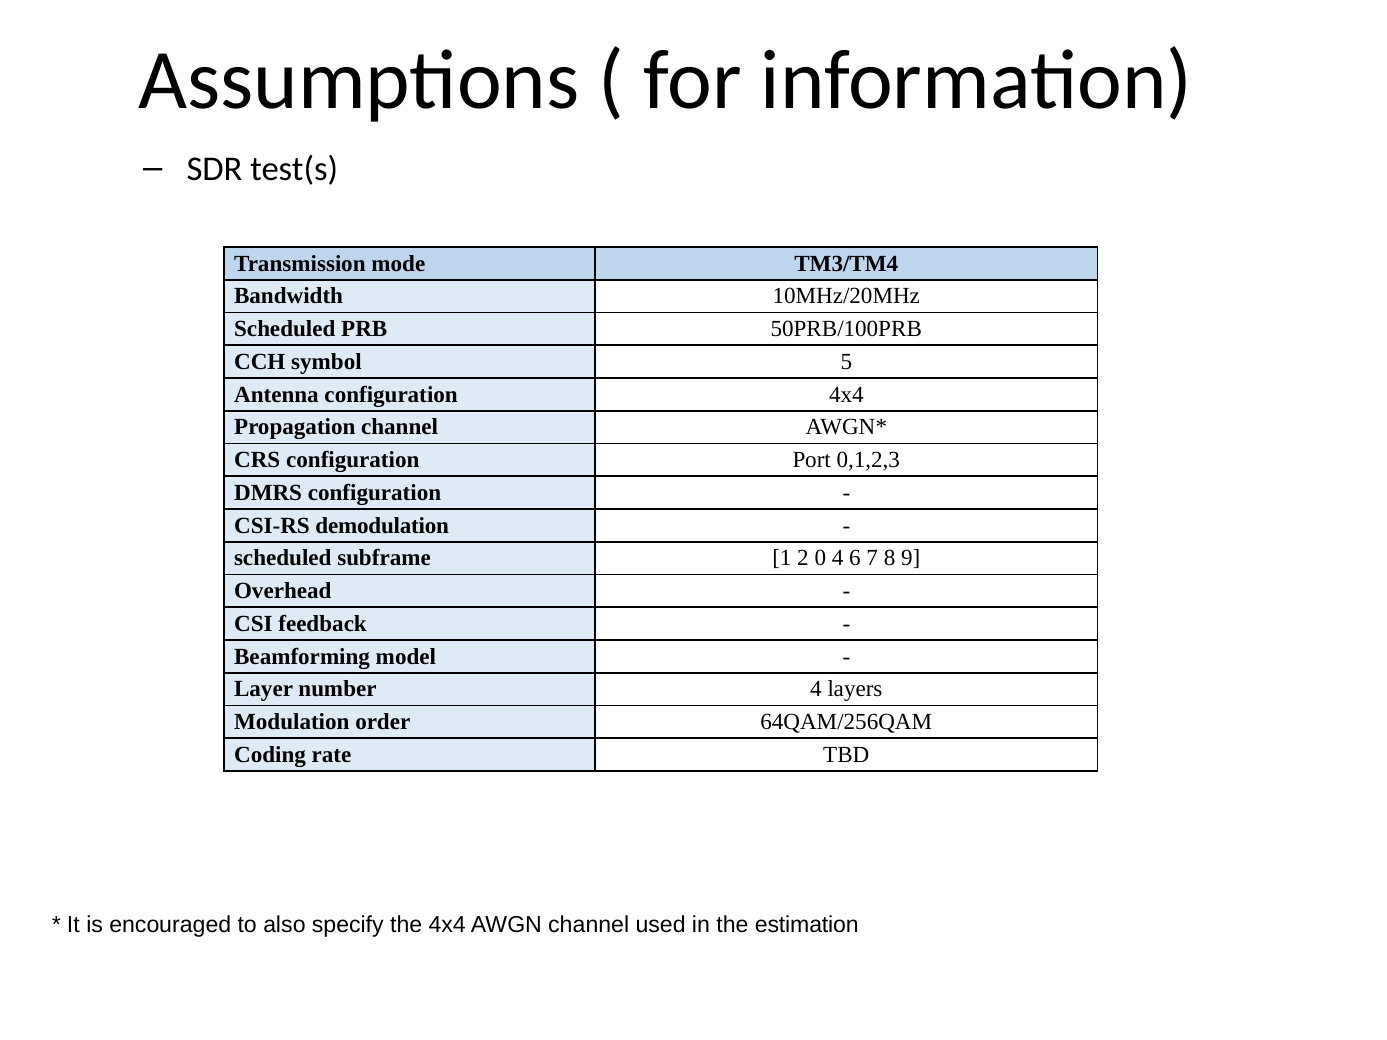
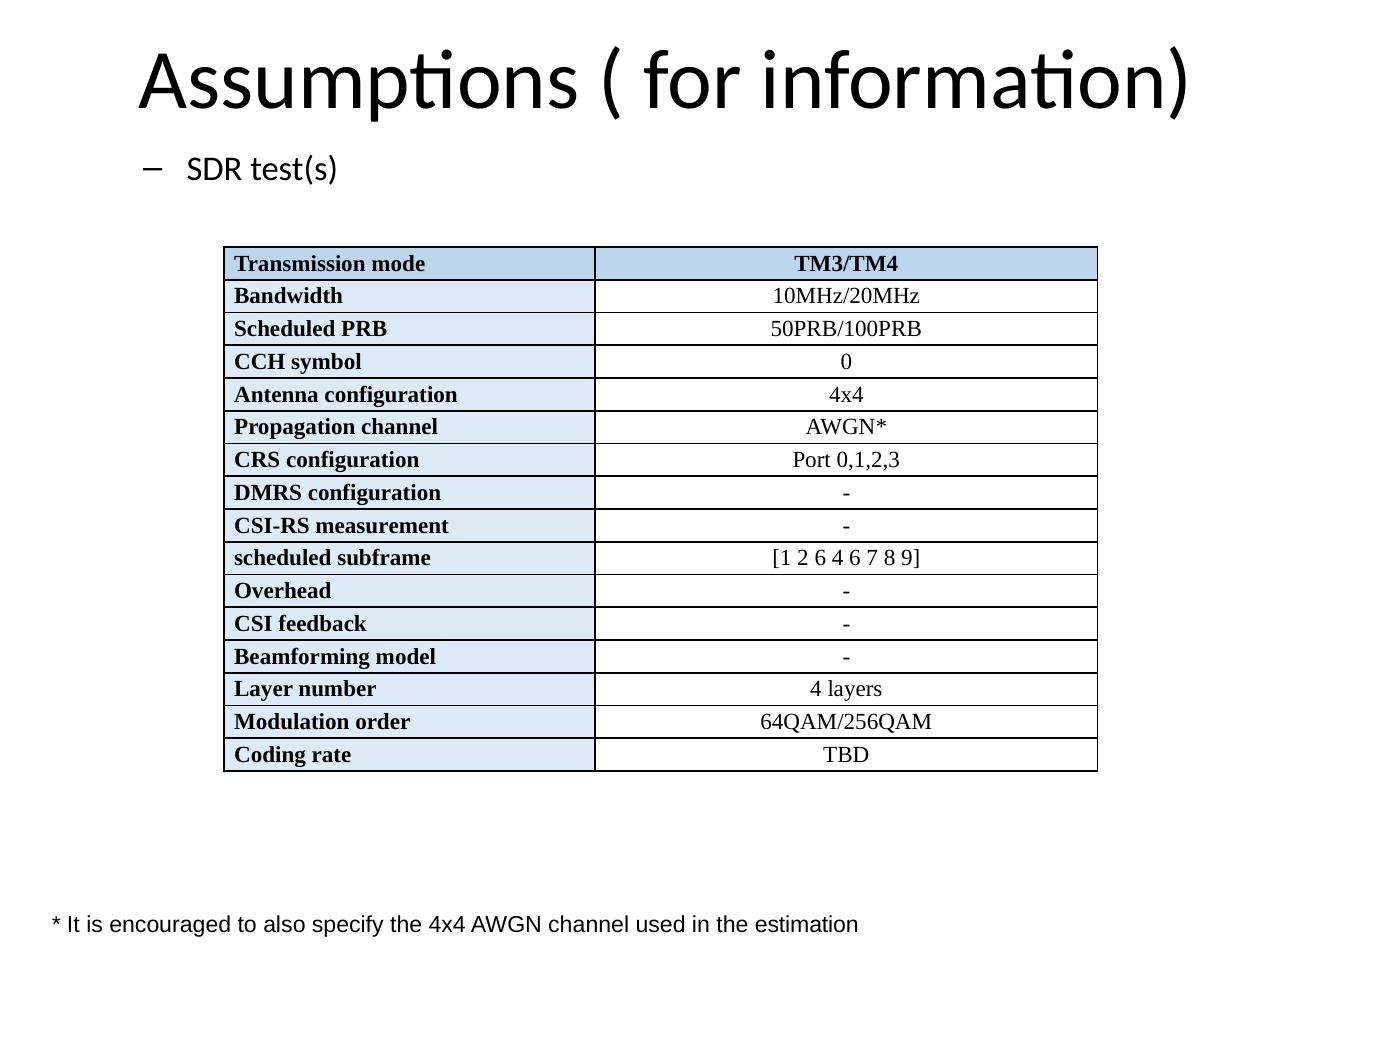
5: 5 -> 0
demodulation: demodulation -> measurement
2 0: 0 -> 6
